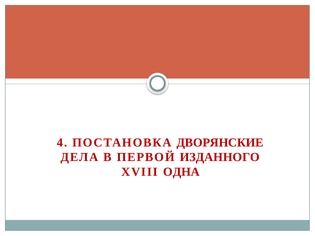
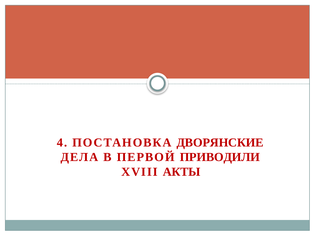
ИЗДАННОГО: ИЗДАННОГО -> ПРИВОДИЛИ
ОДНА: ОДНА -> АКТЫ
